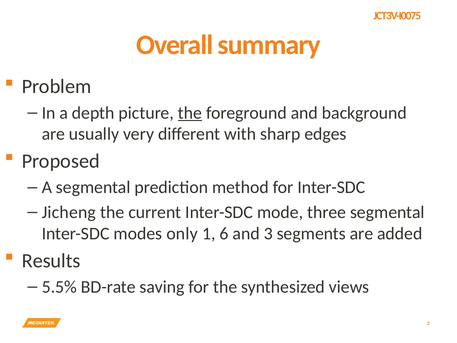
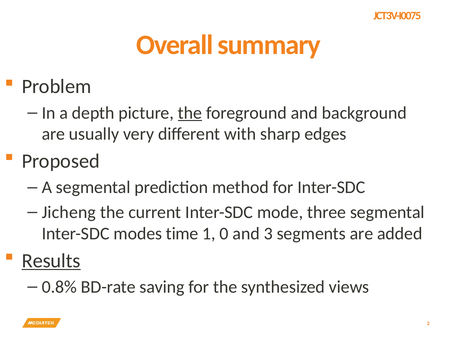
only: only -> time
6: 6 -> 0
Results underline: none -> present
5.5%: 5.5% -> 0.8%
